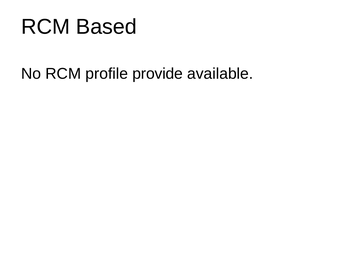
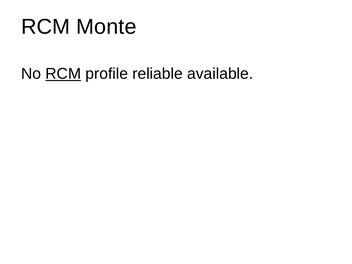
Based: Based -> Monte
RCM at (63, 74) underline: none -> present
provide: provide -> reliable
